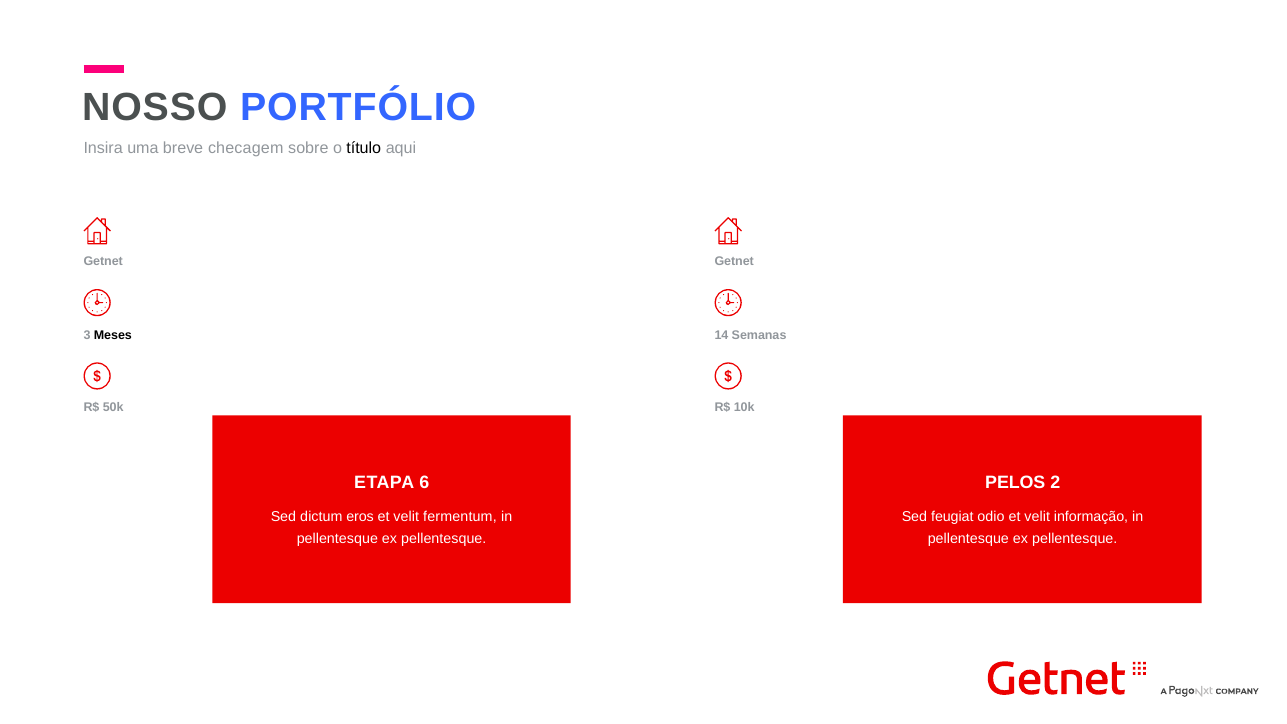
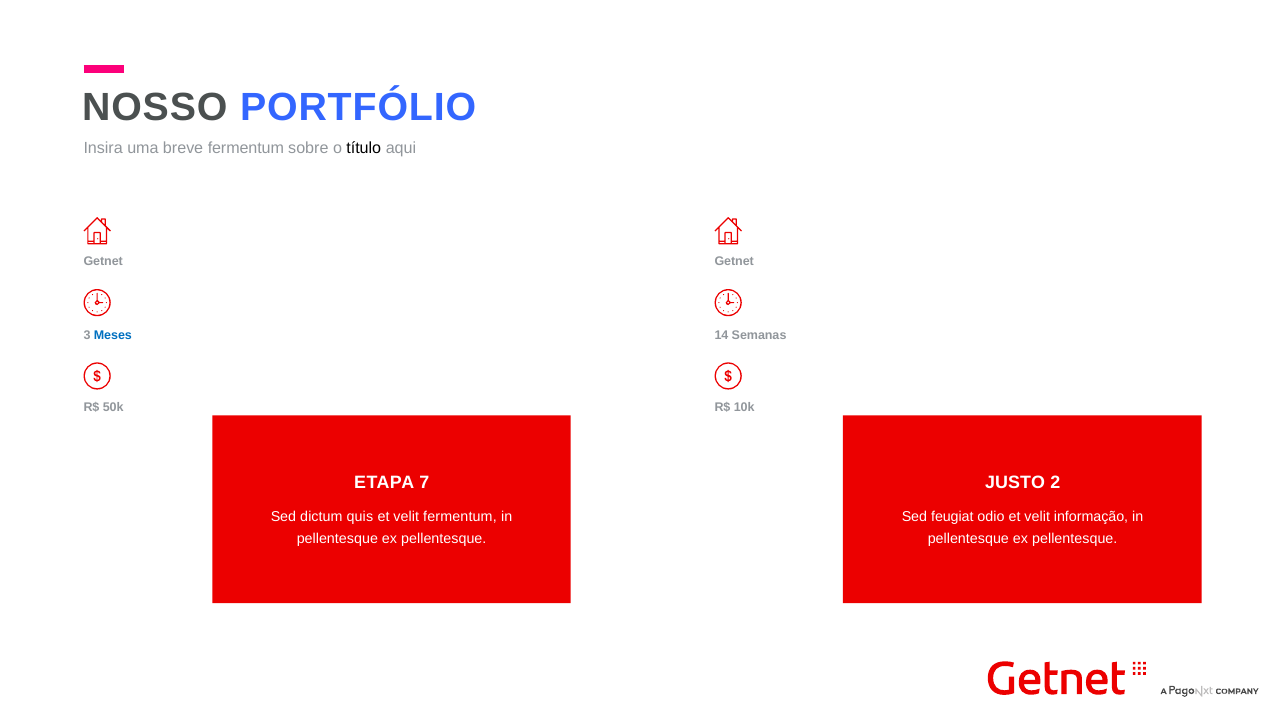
breve checagem: checagem -> fermentum
Meses colour: black -> blue
6: 6 -> 7
PELOS: PELOS -> JUSTO
eros: eros -> quis
